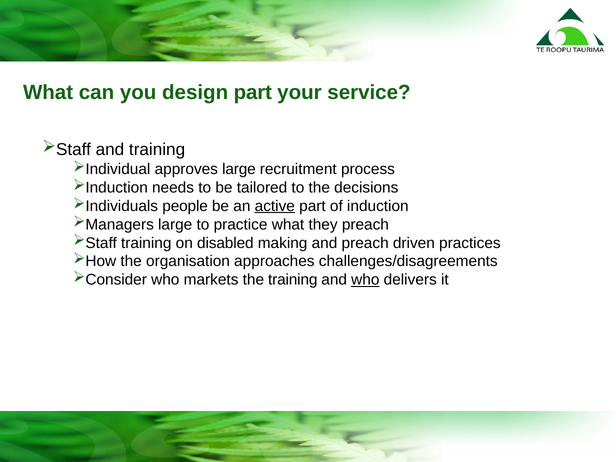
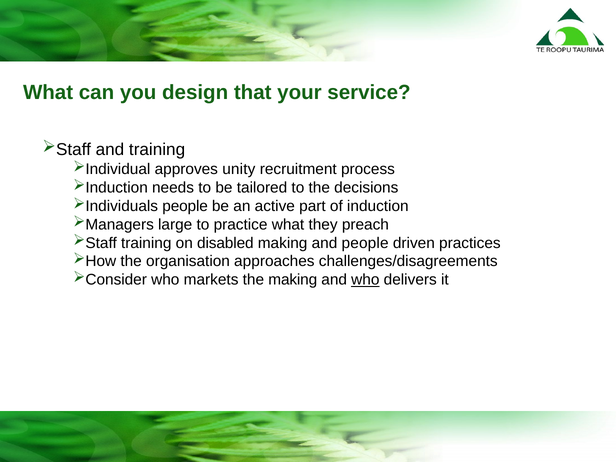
design part: part -> that
approves large: large -> unity
active underline: present -> none
and preach: preach -> people
the training: training -> making
